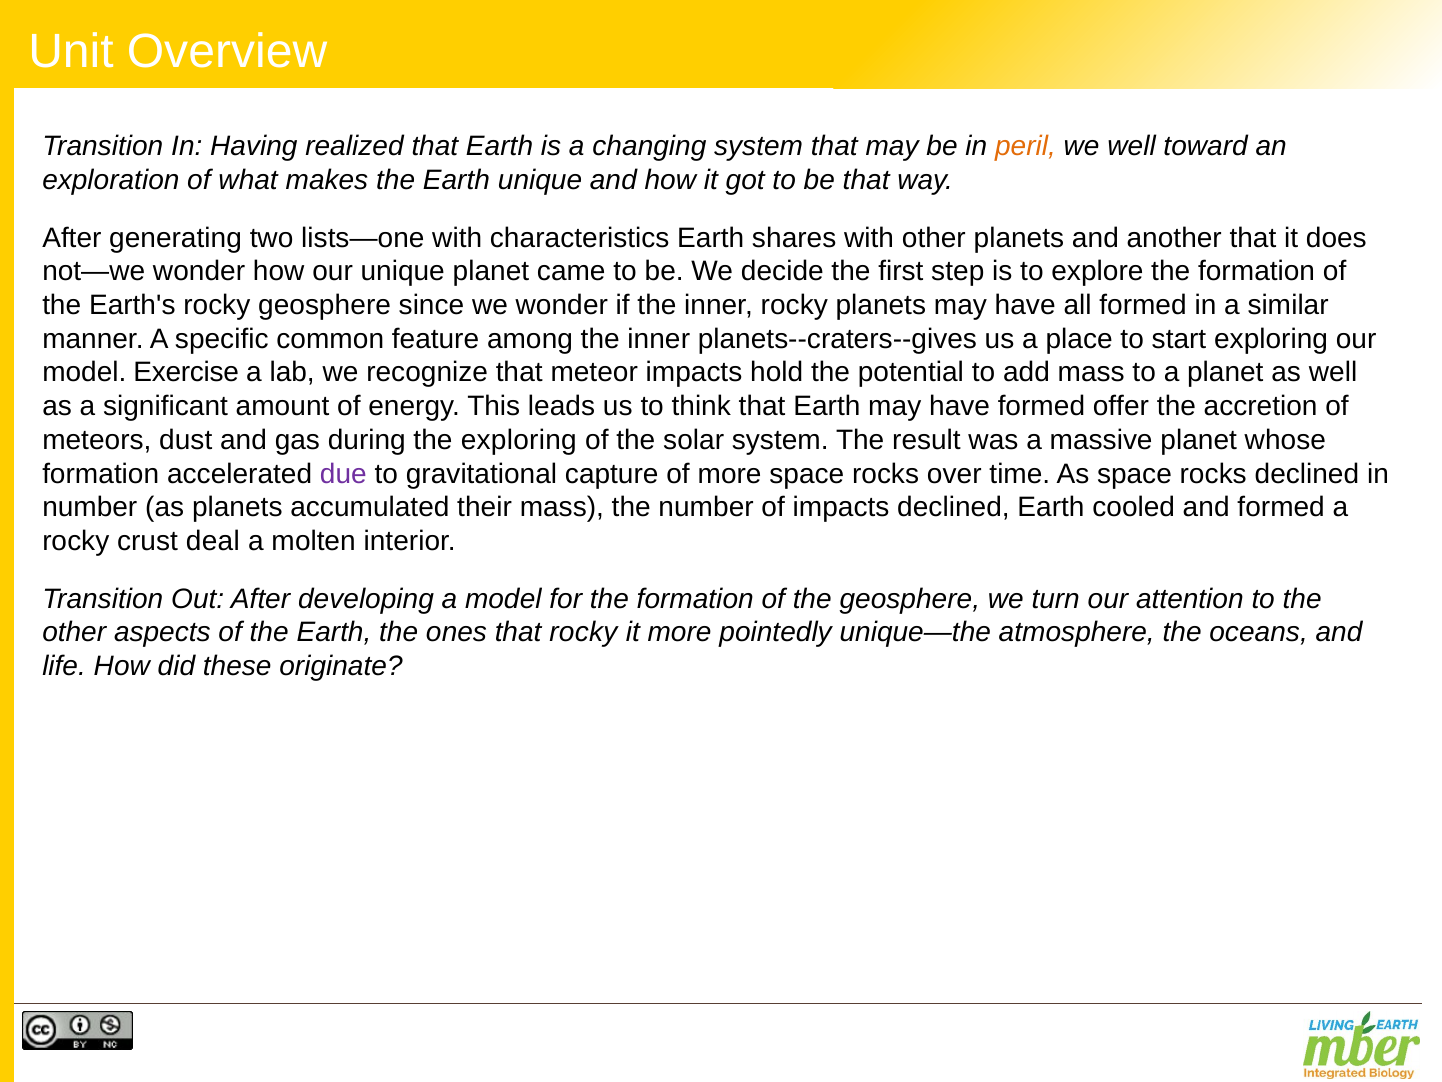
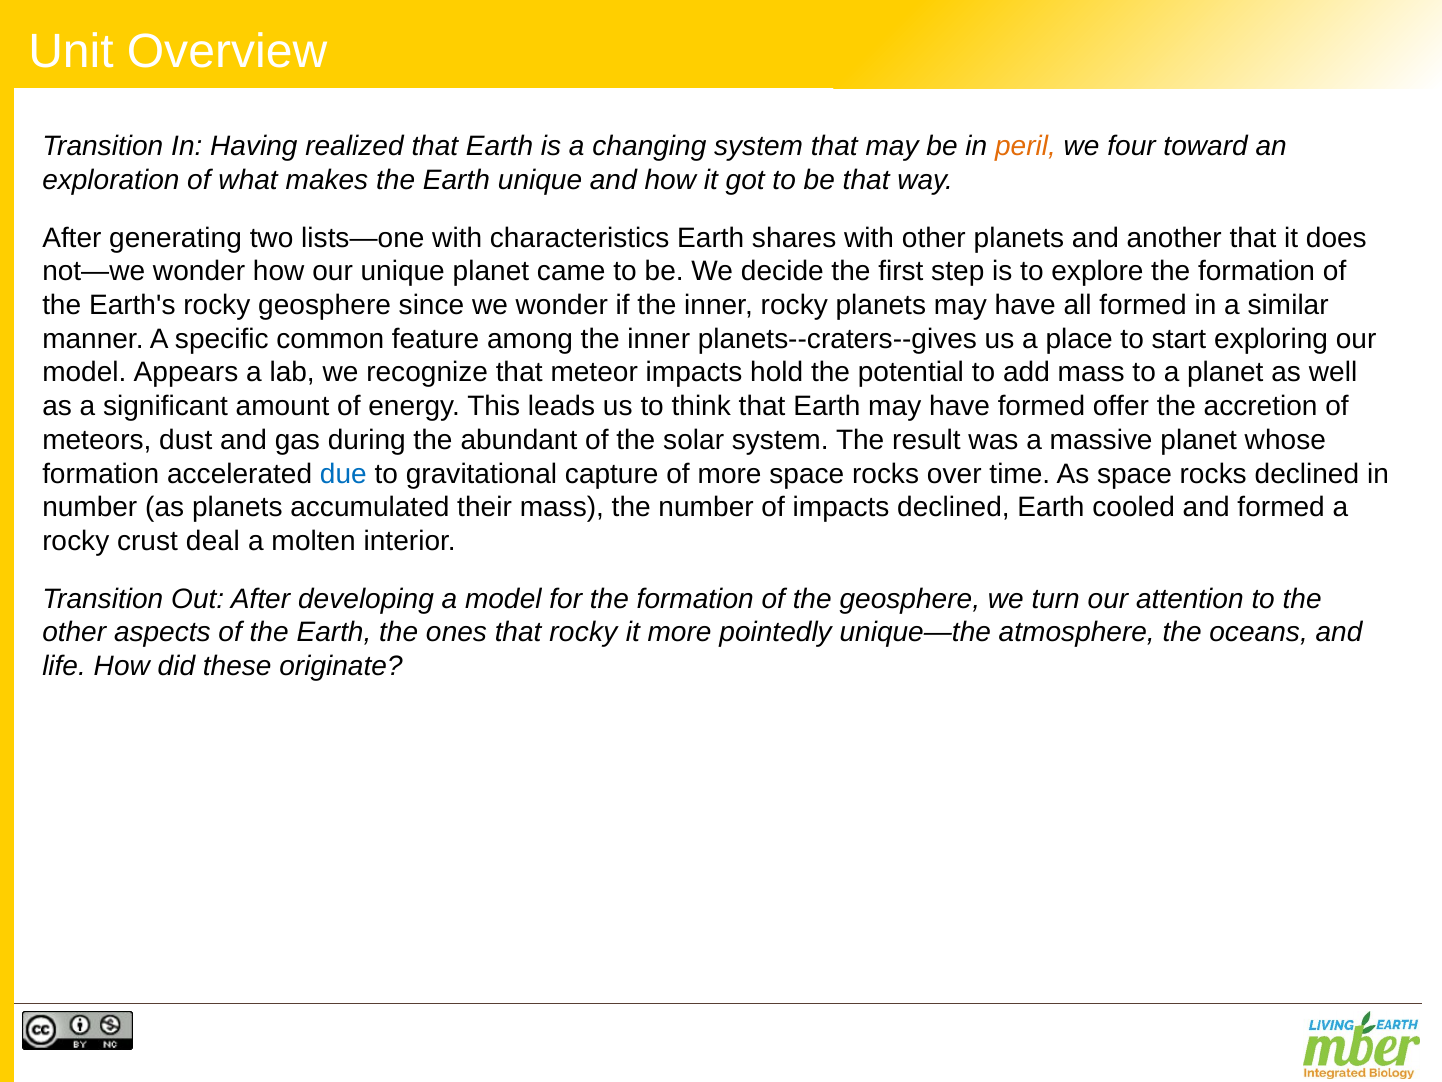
we well: well -> four
Exercise: Exercise -> Appears
the exploring: exploring -> abundant
due colour: purple -> blue
